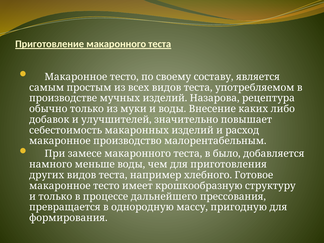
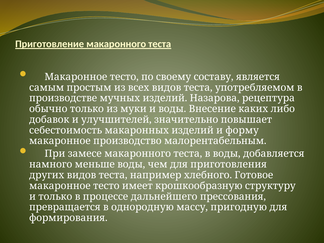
расход: расход -> форму
в было: было -> воды
